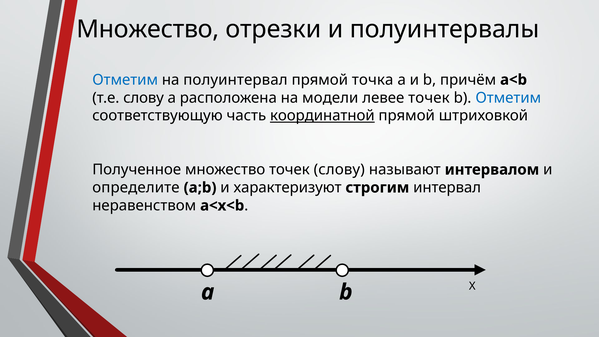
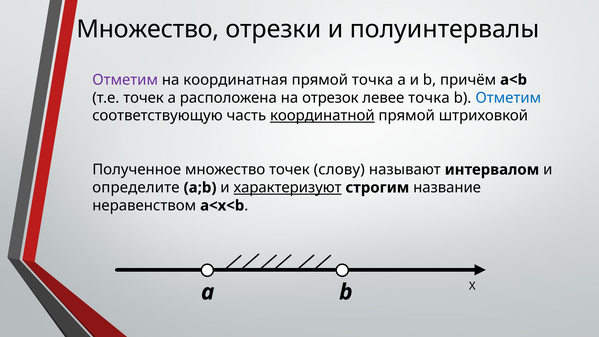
Отметим at (125, 80) colour: blue -> purple
полуинтервал: полуинтервал -> координатная
т.е слову: слову -> точек
модели: модели -> отрезок
левее точек: точек -> точка
характеризуют underline: none -> present
интервал: интервал -> название
